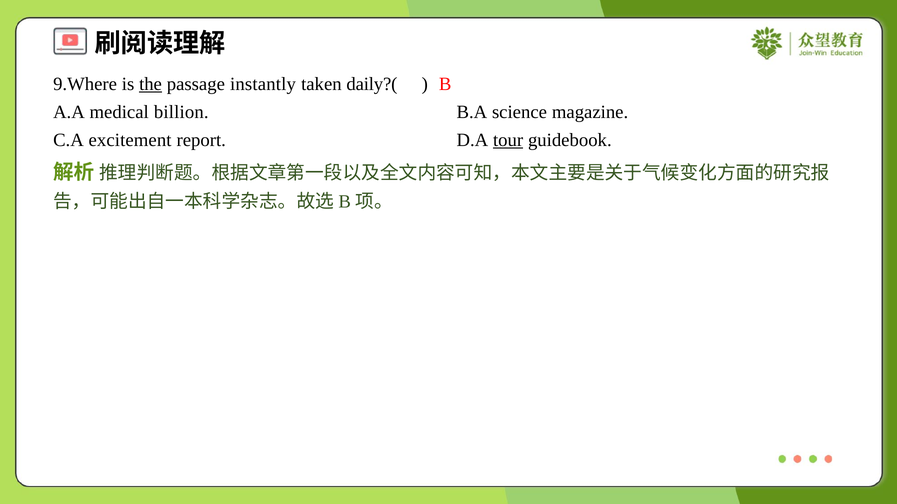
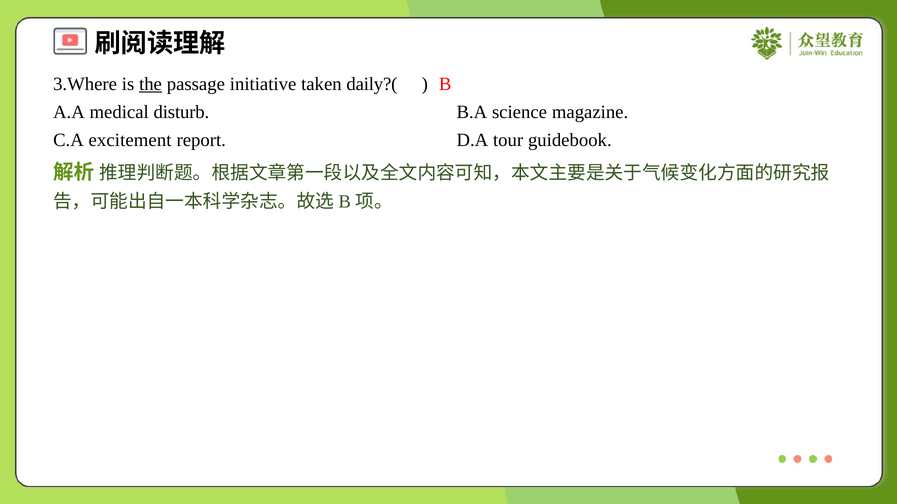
9.Where: 9.Where -> 3.Where
instantly: instantly -> initiative
billion: billion -> disturb
tour underline: present -> none
